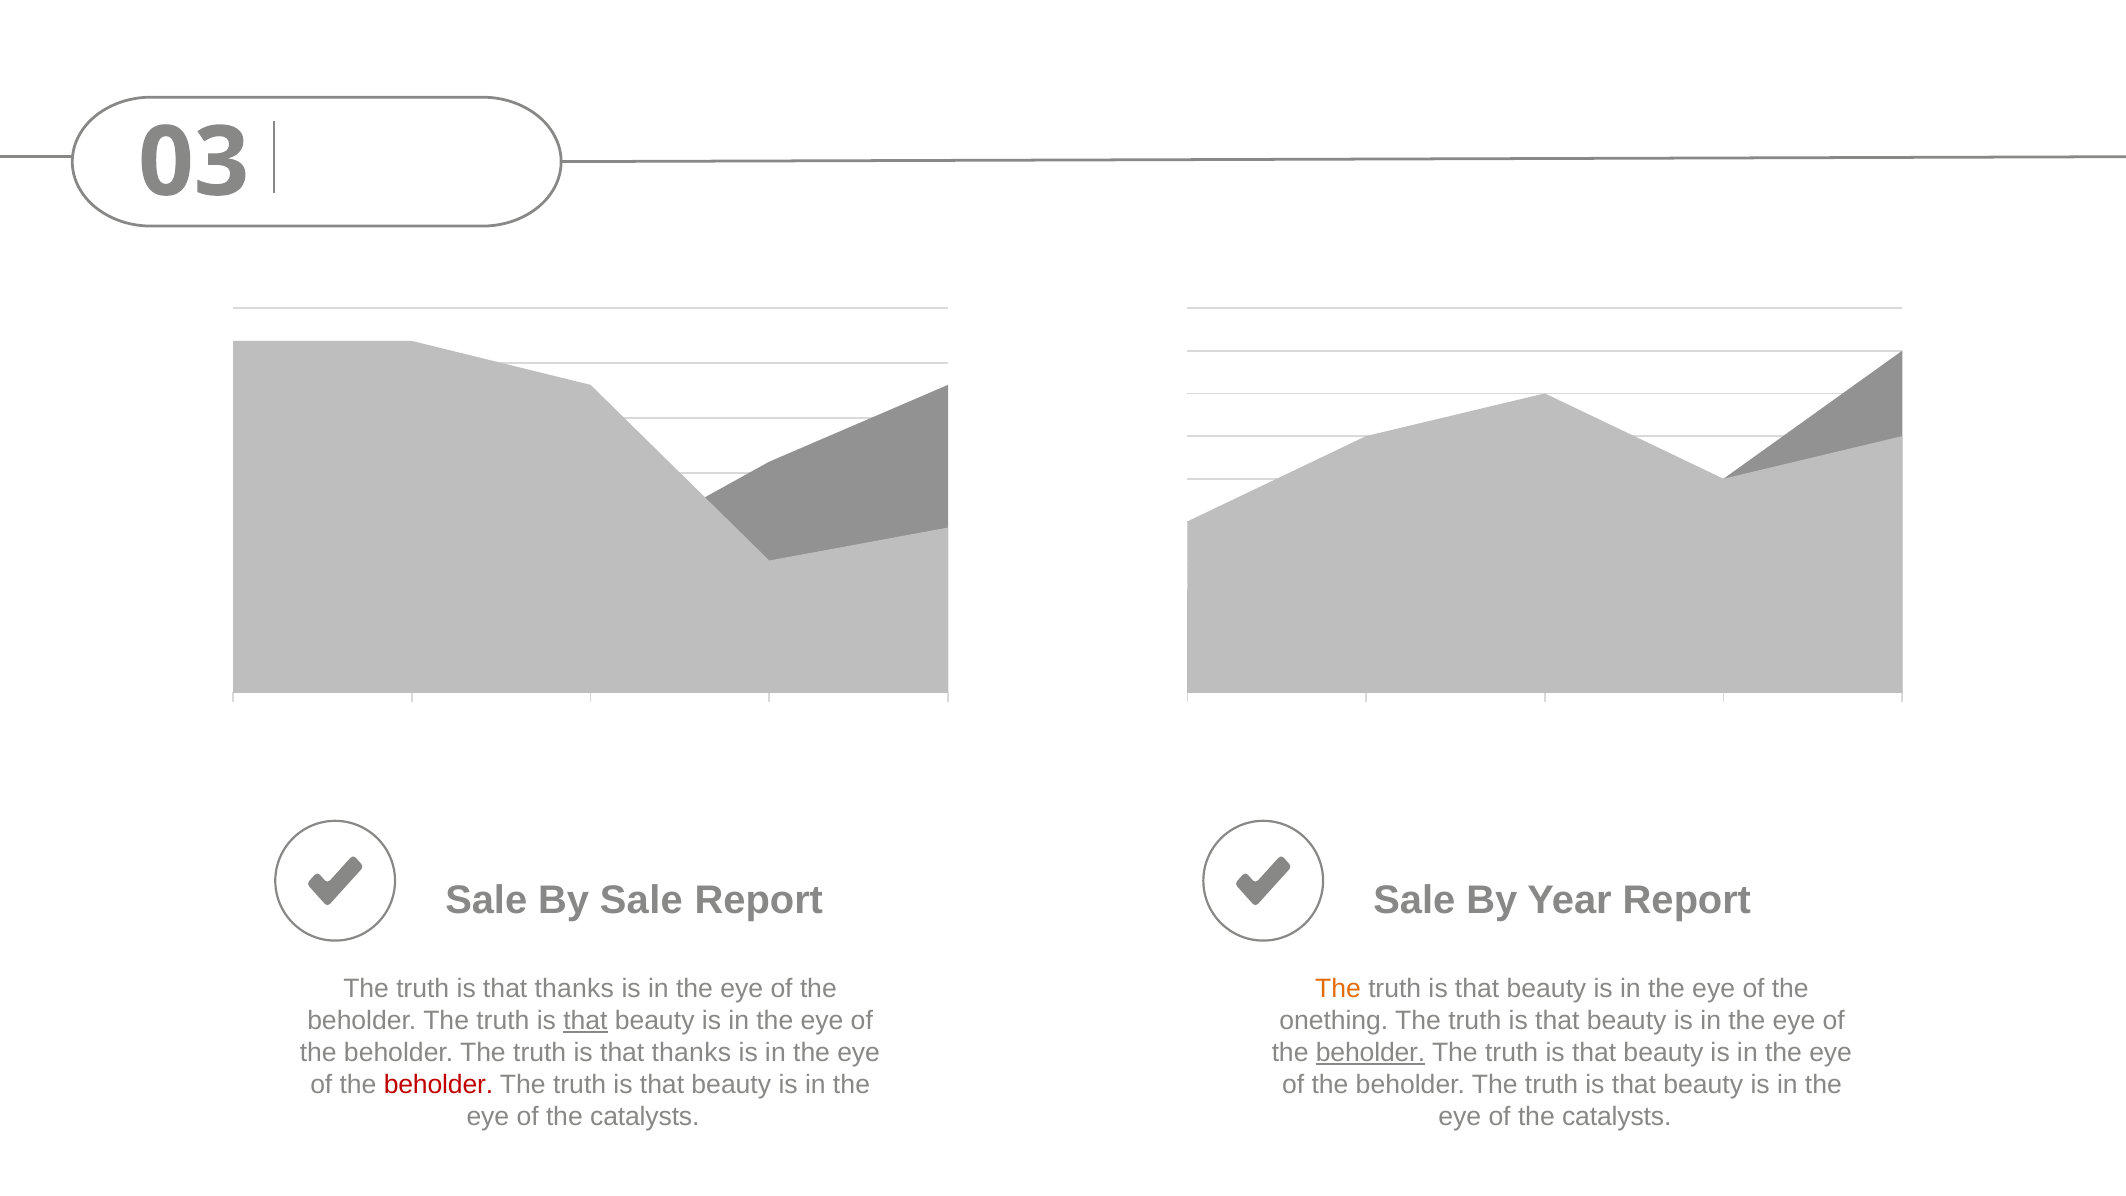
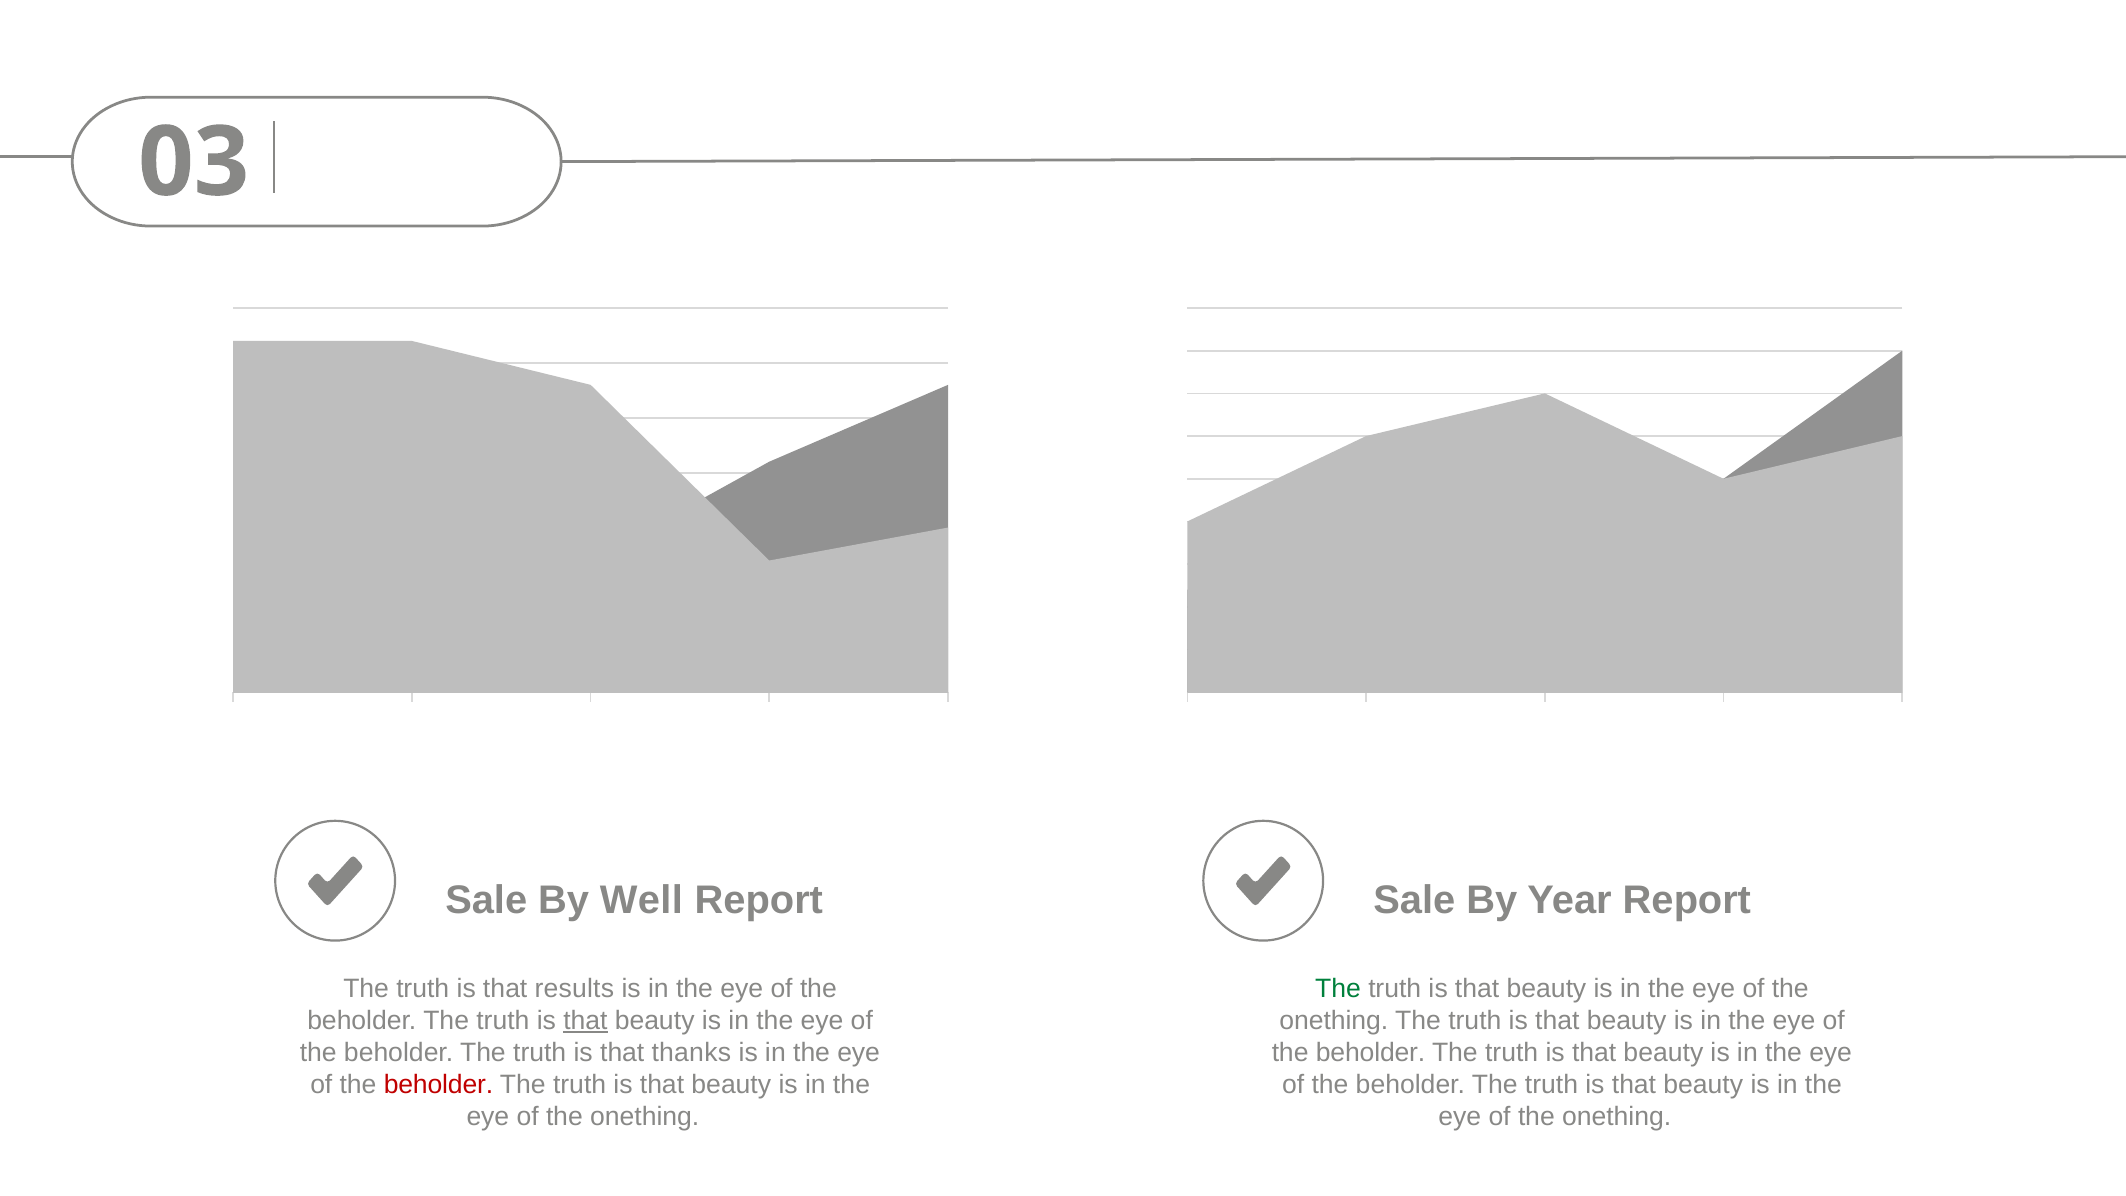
By Sale: Sale -> Well
thanks at (574, 989): thanks -> results
The at (1338, 989) colour: orange -> green
beholder at (1371, 1053) underline: present -> none
catalysts at (645, 1116): catalysts -> onething
catalysts at (1617, 1116): catalysts -> onething
